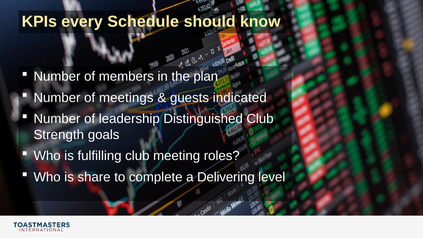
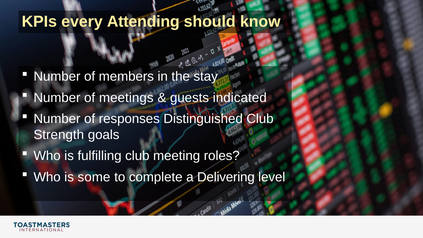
Schedule: Schedule -> Attending
plan: plan -> stay
leadership: leadership -> responses
share: share -> some
